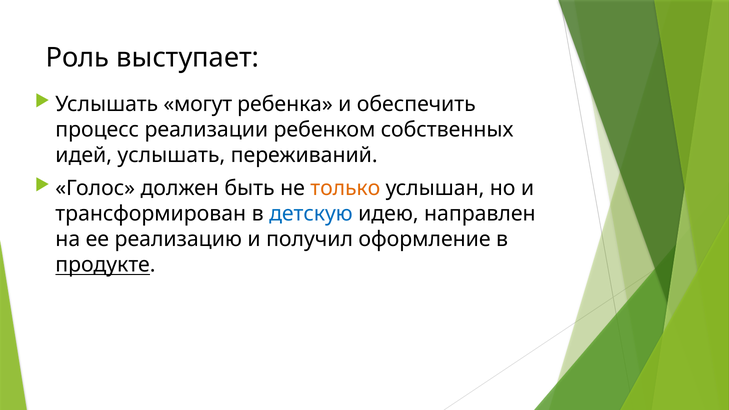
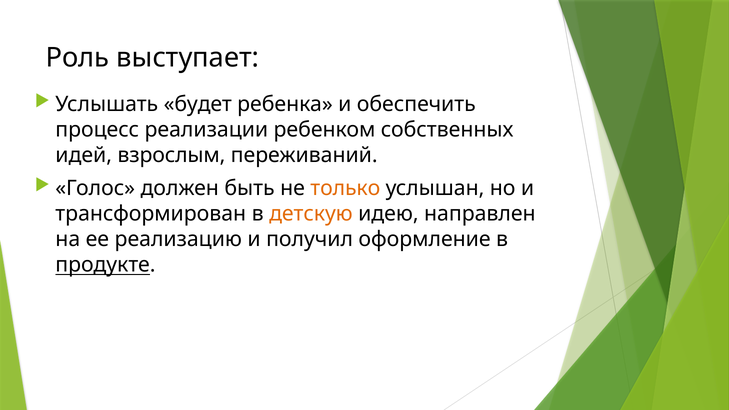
могут: могут -> будет
идей услышать: услышать -> взрослым
детскую colour: blue -> orange
